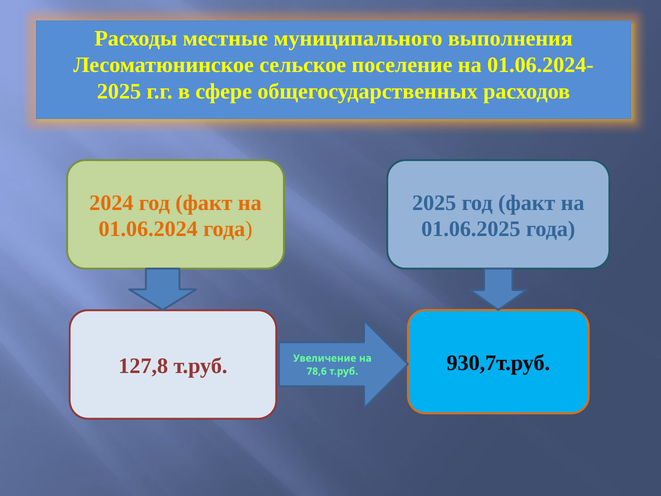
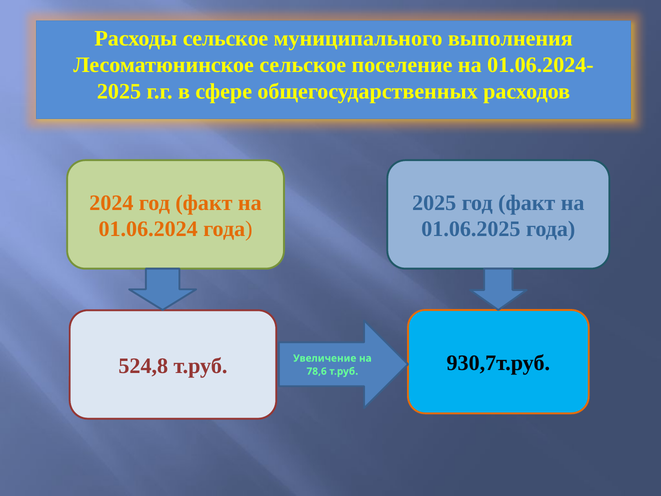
Расходы местные: местные -> сельское
127,8: 127,8 -> 524,8
